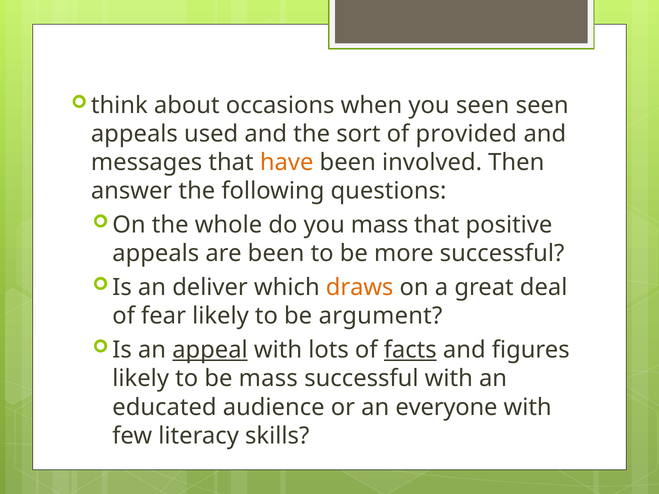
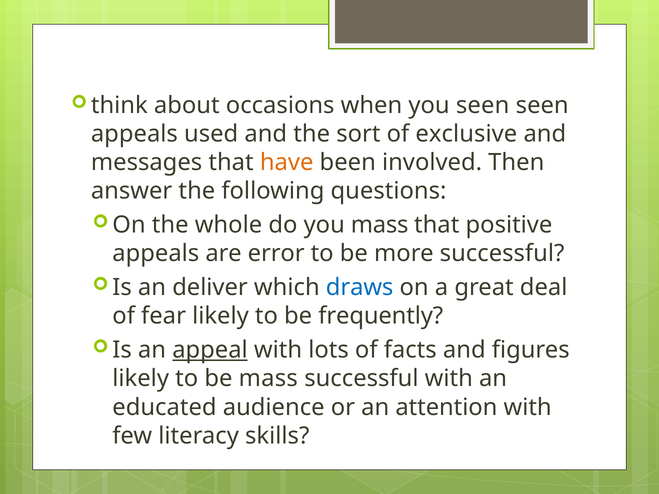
provided: provided -> exclusive
are been: been -> error
draws colour: orange -> blue
argument: argument -> frequently
facts underline: present -> none
everyone: everyone -> attention
